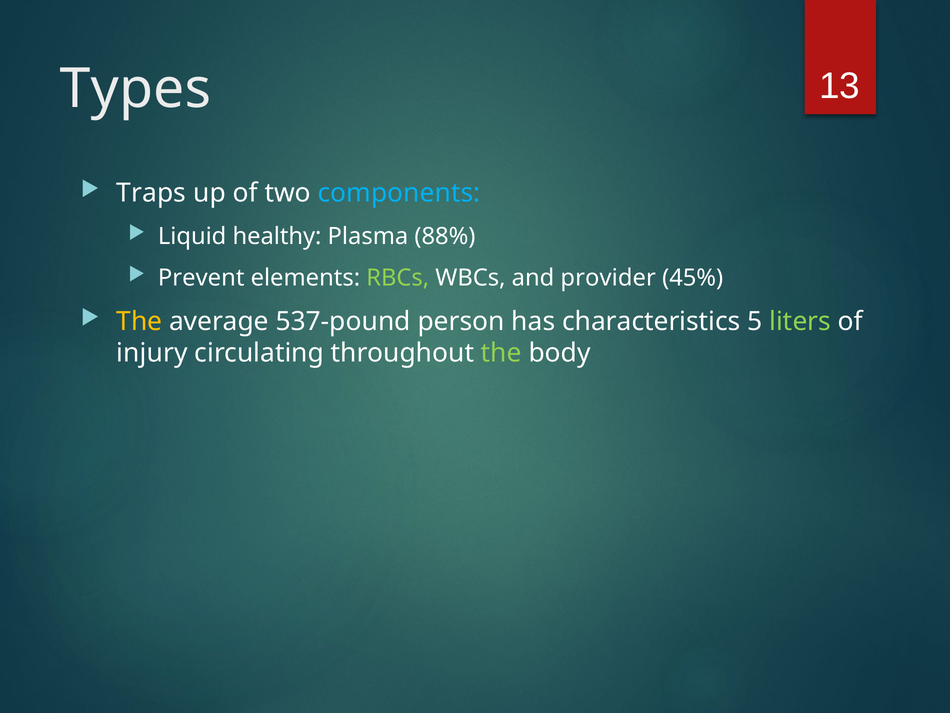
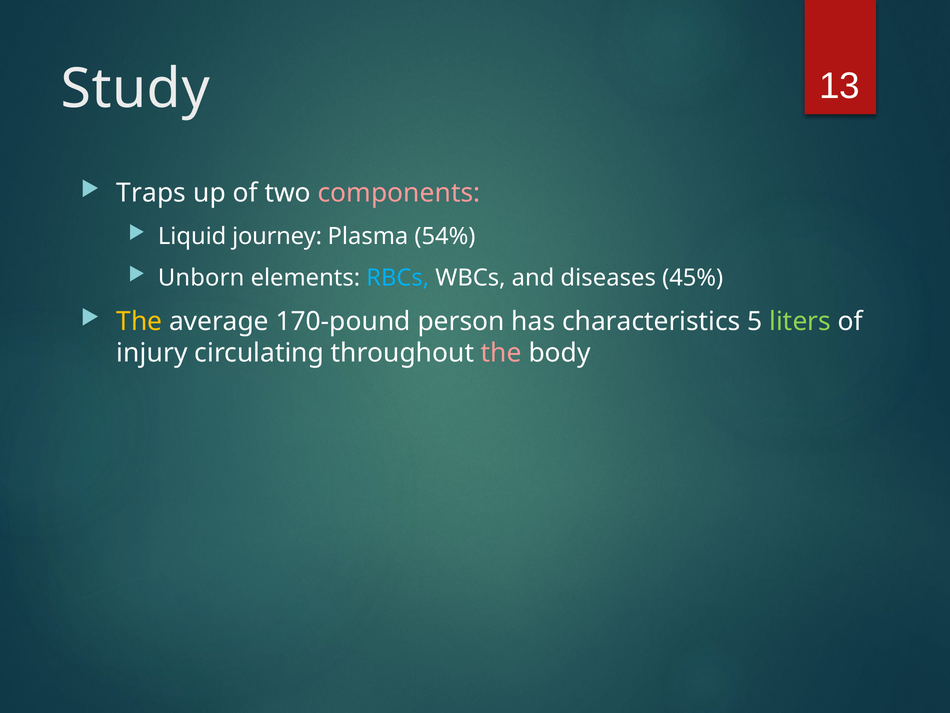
Types: Types -> Study
components colour: light blue -> pink
healthy: healthy -> journey
88%: 88% -> 54%
Prevent: Prevent -> Unborn
RBCs colour: light green -> light blue
provider: provider -> diseases
537-pound: 537-pound -> 170-pound
the at (501, 353) colour: light green -> pink
